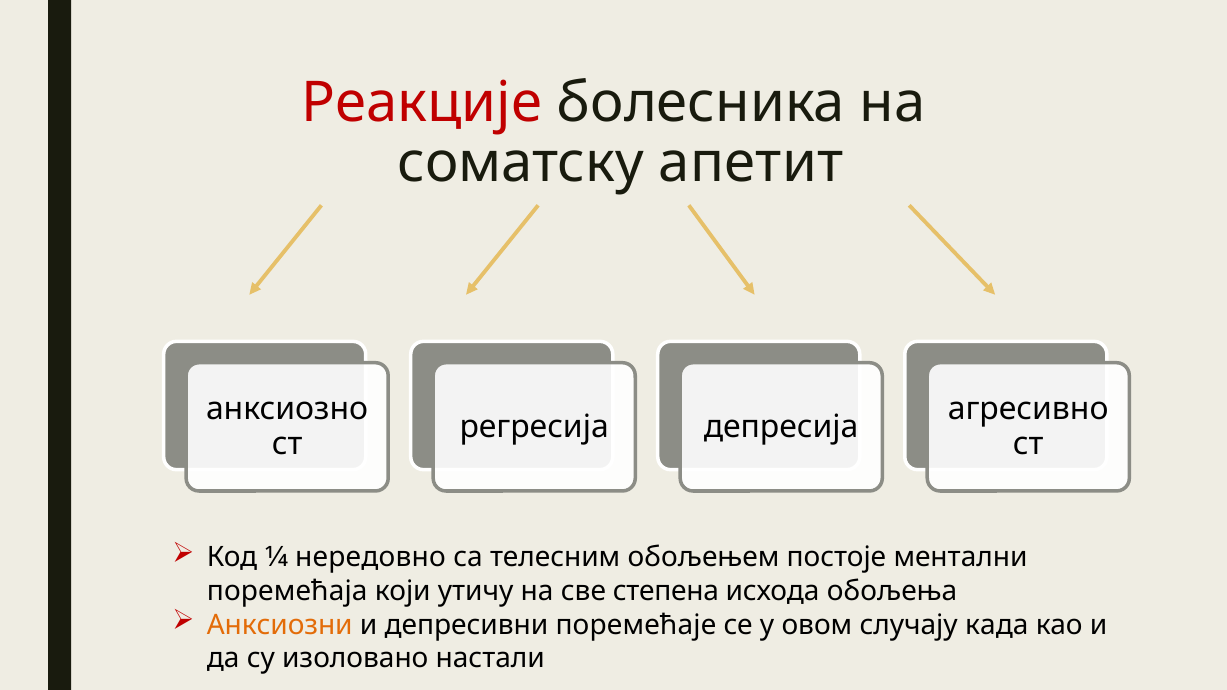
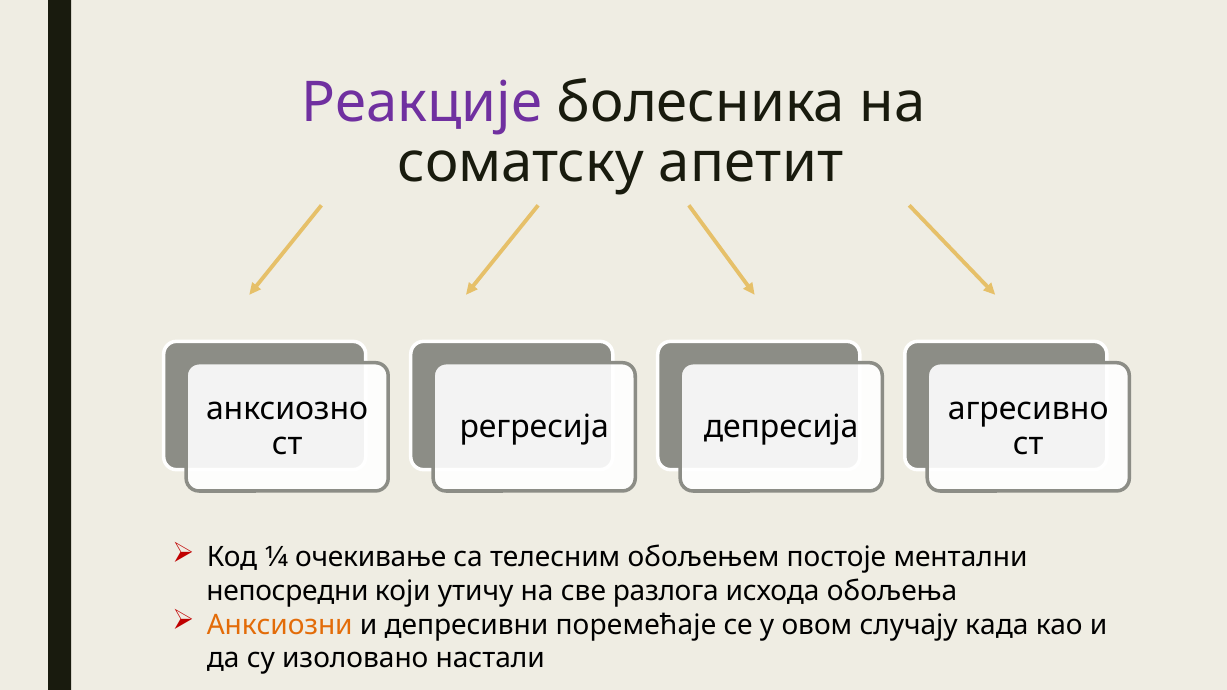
Реакције colour: red -> purple
нередовно: нередовно -> очекивање
поремећаја: поремећаја -> непосредни
степена: степена -> разлога
